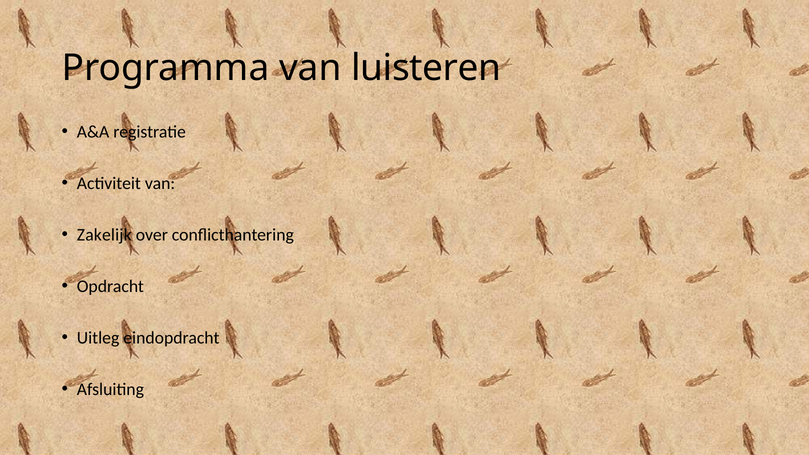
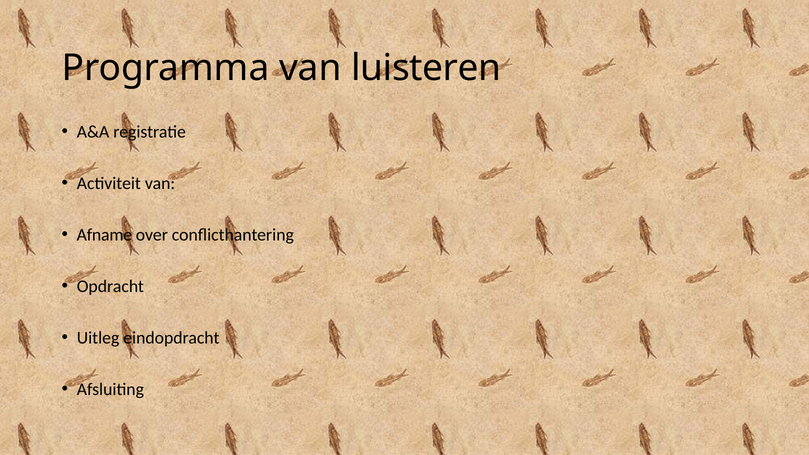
Zakelijk: Zakelijk -> Afname
